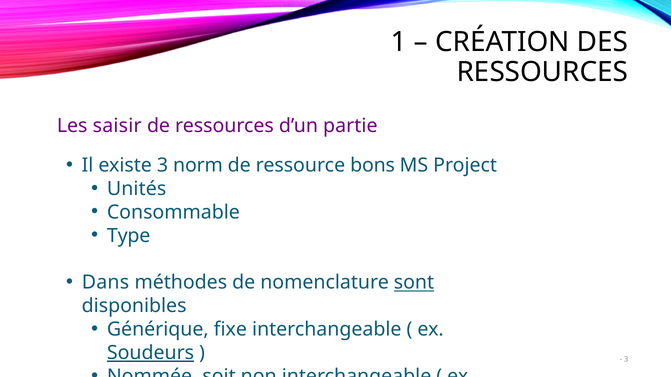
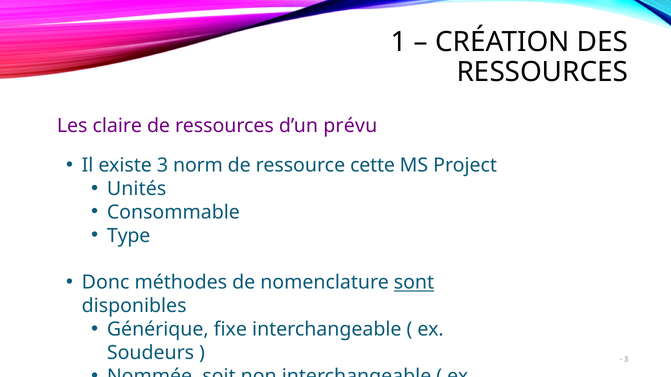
saisir: saisir -> claire
partie: partie -> prévu
bons: bons -> cette
Dans: Dans -> Donc
Soudeurs underline: present -> none
